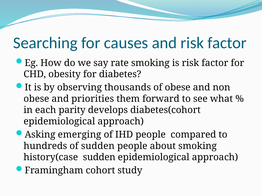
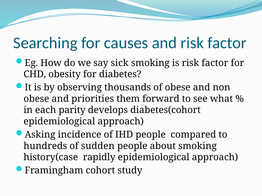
rate: rate -> sick
emerging: emerging -> incidence
history(case sudden: sudden -> rapidly
